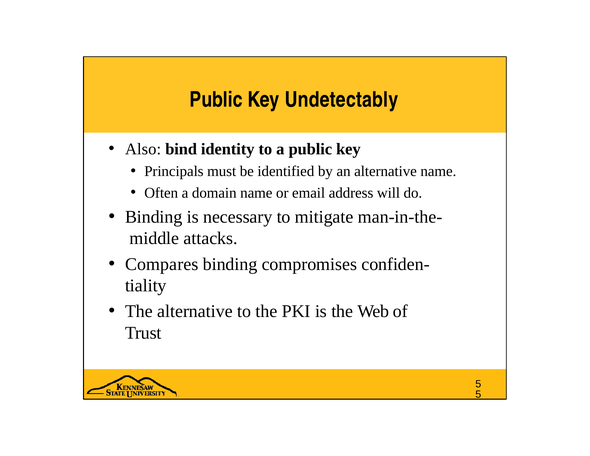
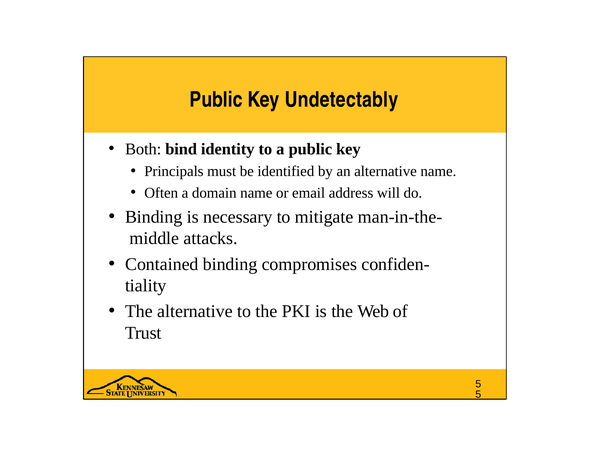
Also: Also -> Both
Compares: Compares -> Contained
